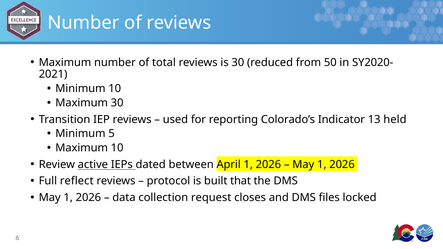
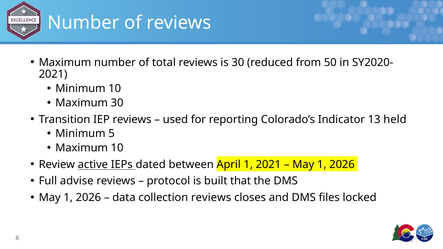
April 1 2026: 2026 -> 2021
reflect: reflect -> advise
collection request: request -> reviews
